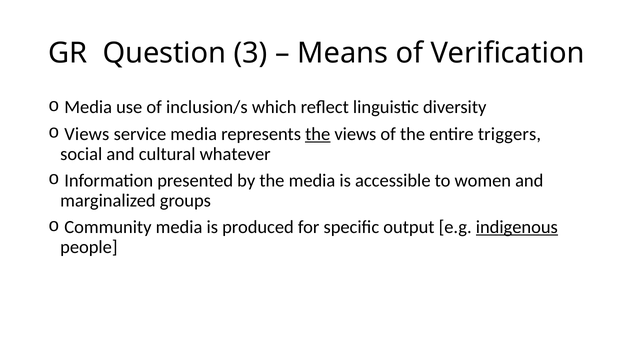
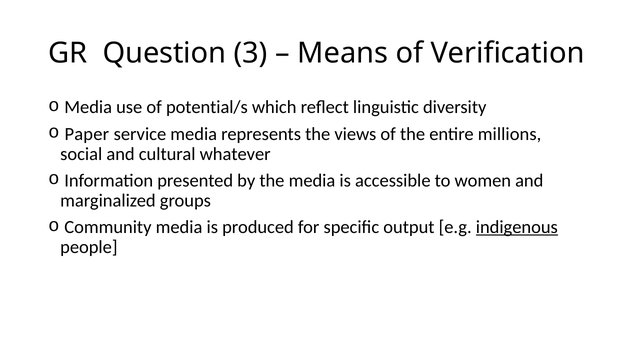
inclusion/s: inclusion/s -> potential/s
Views at (87, 134): Views -> Paper
the at (318, 134) underline: present -> none
triggers: triggers -> millions
